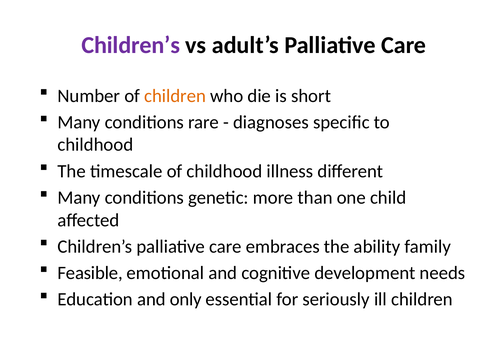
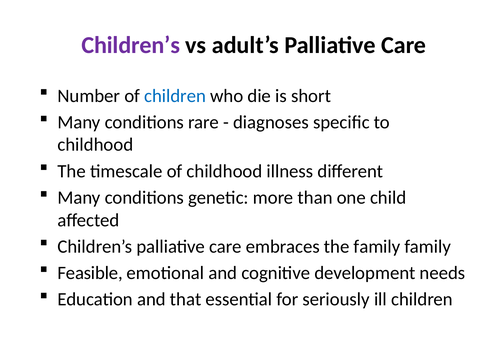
children at (175, 96) colour: orange -> blue
the ability: ability -> family
only: only -> that
